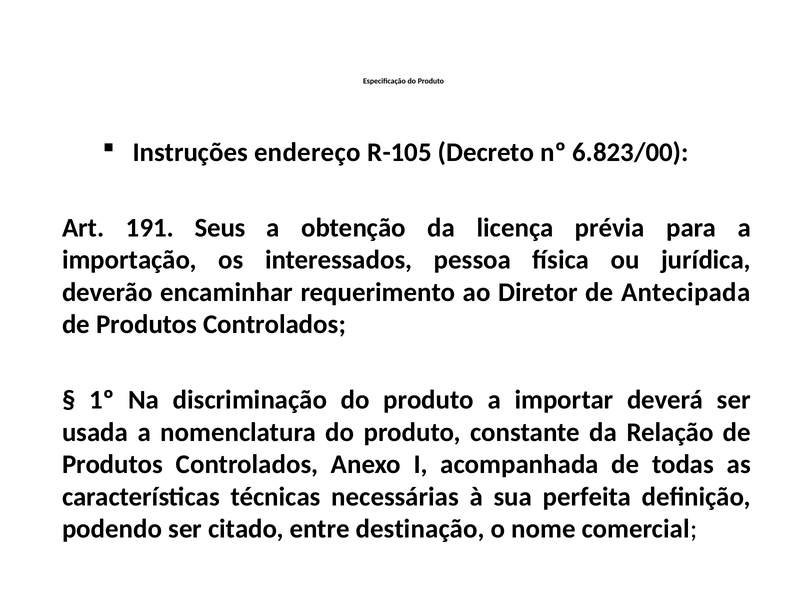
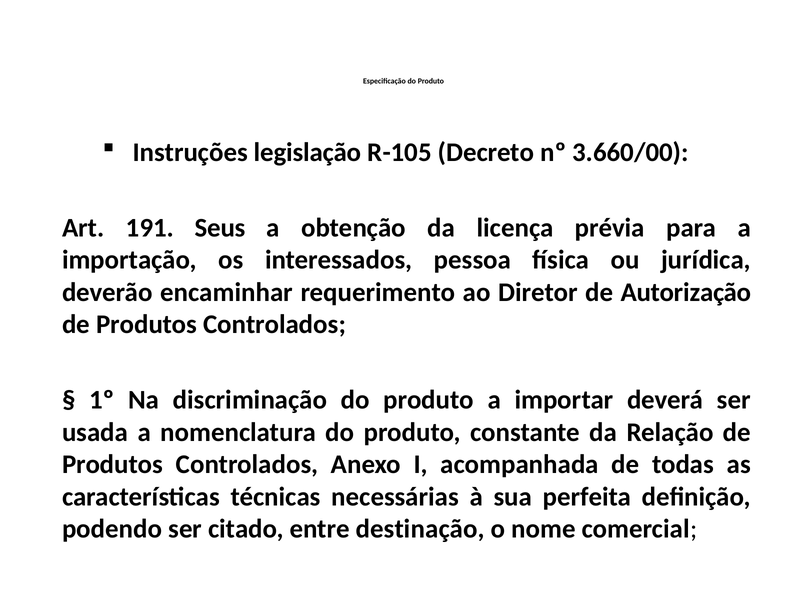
endereço: endereço -> legislação
6.823/00: 6.823/00 -> 3.660/00
Antecipada: Antecipada -> Autorização
